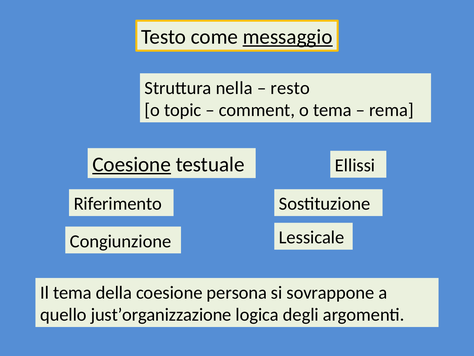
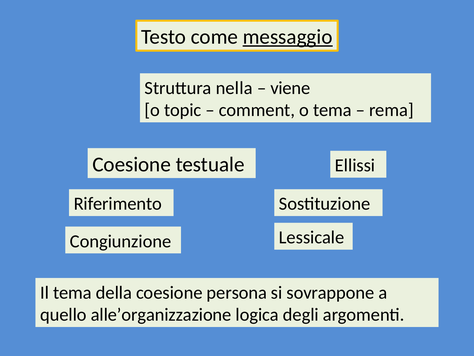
resto: resto -> viene
Coesione at (132, 164) underline: present -> none
just’organizzazione: just’organizzazione -> alle’organizzazione
